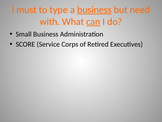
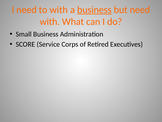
I must: must -> need
to type: type -> with
can underline: present -> none
